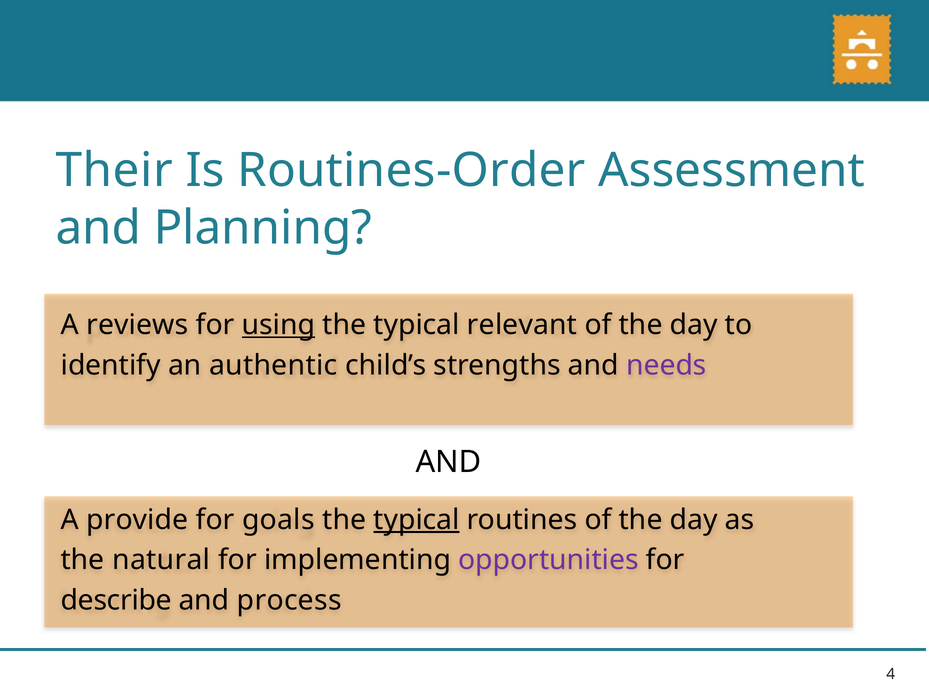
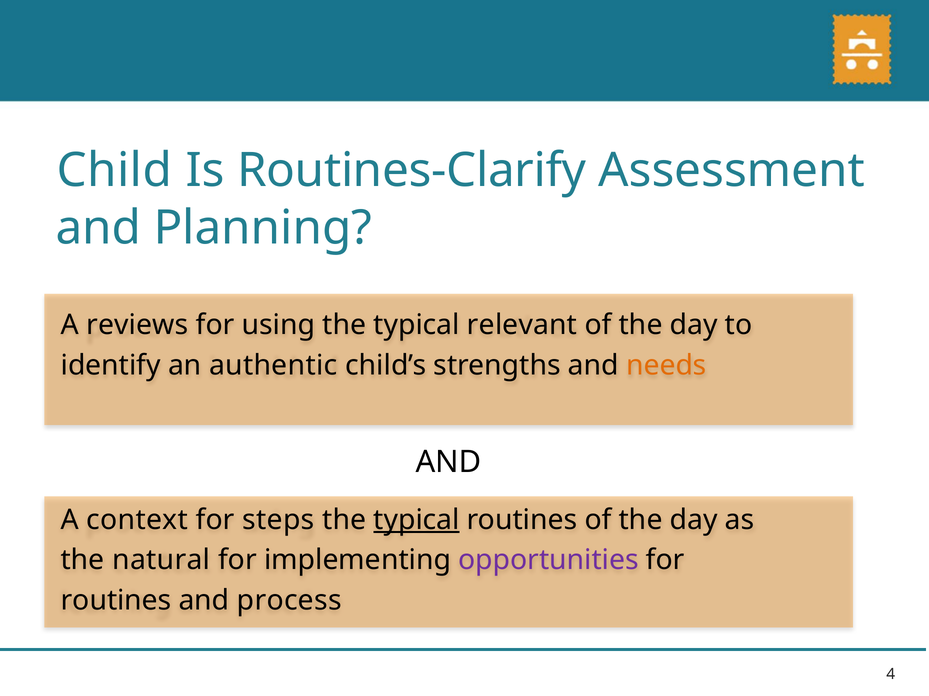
Their: Their -> Child
Routines-Order: Routines-Order -> Routines-Clarify
using underline: present -> none
needs colour: purple -> orange
provide: provide -> context
goals: goals -> steps
describe at (116, 601): describe -> routines
